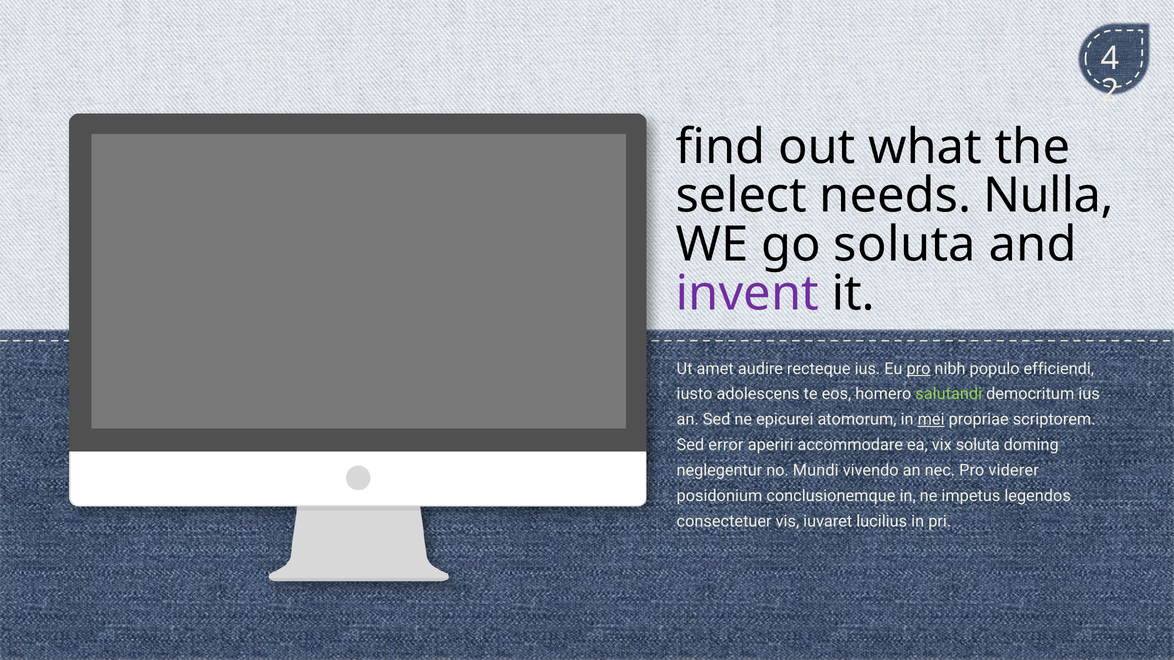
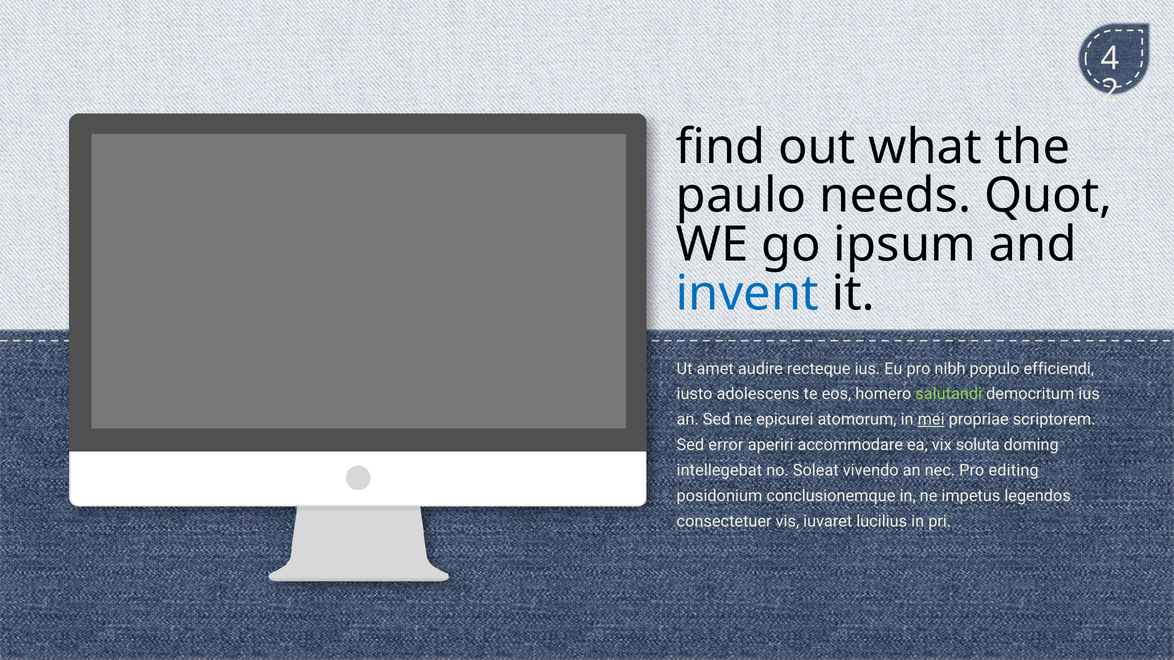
select: select -> paulo
Nulla: Nulla -> Quot
go soluta: soluta -> ipsum
invent colour: purple -> blue
pro at (919, 369) underline: present -> none
neglegentur: neglegentur -> intellegebat
Mundi: Mundi -> Soleat
viderer: viderer -> editing
